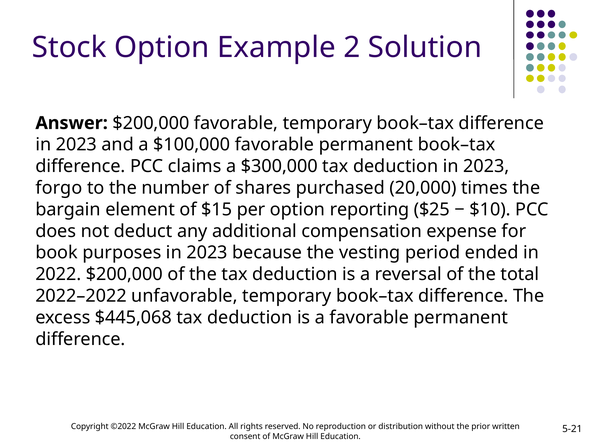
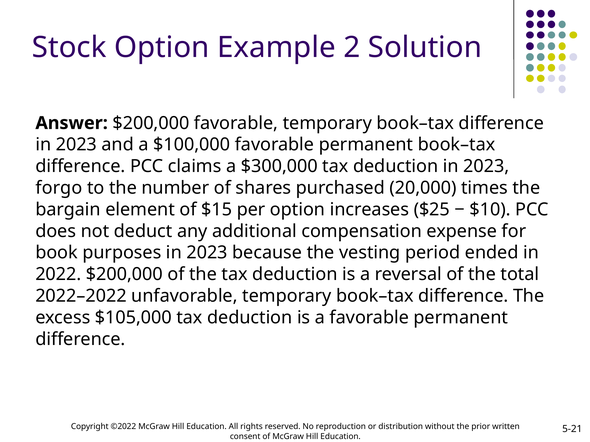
reporting: reporting -> increases
$445,068: $445,068 -> $105,000
